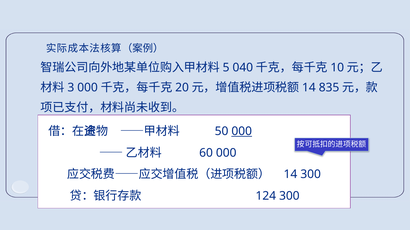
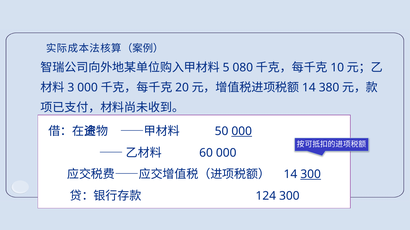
040: 040 -> 080
835: 835 -> 380
300 at (311, 175) underline: none -> present
